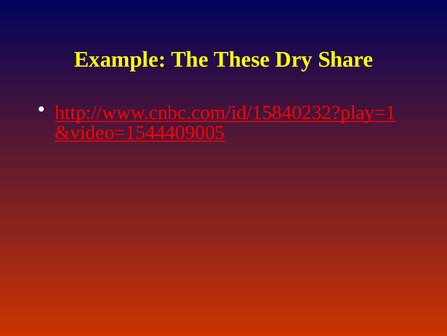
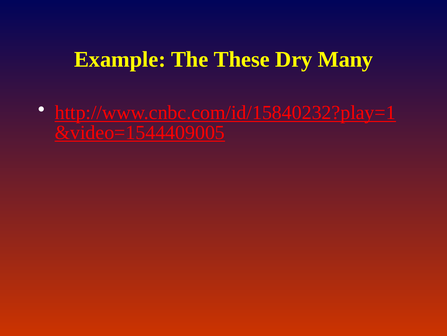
Share: Share -> Many
